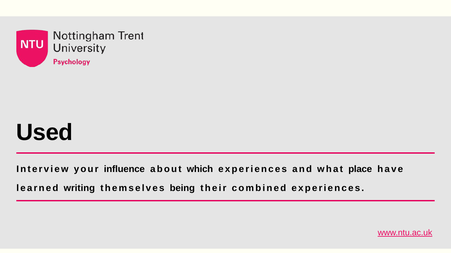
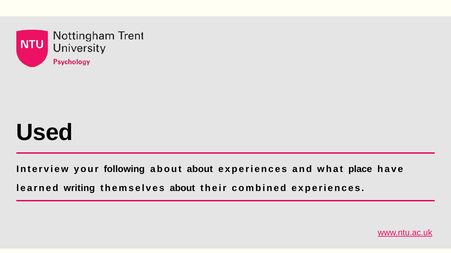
influence: influence -> following
about which: which -> about
themselves being: being -> about
